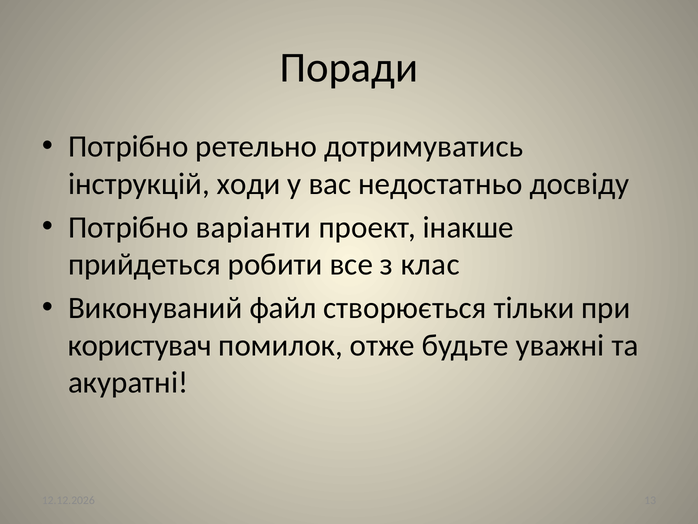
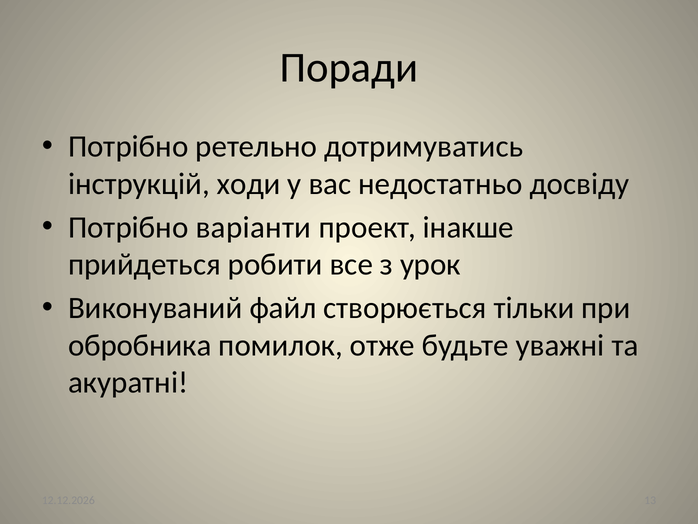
клас: клас -> урок
користувач: користувач -> обробника
